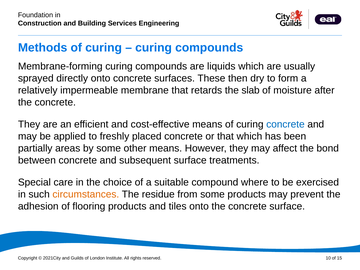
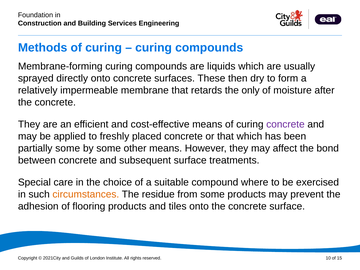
slab: slab -> only
concrete at (285, 124) colour: blue -> purple
partially areas: areas -> some
